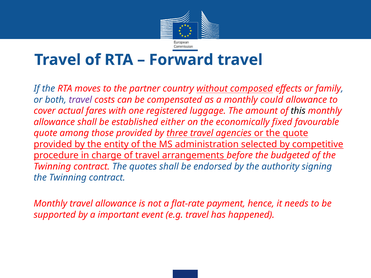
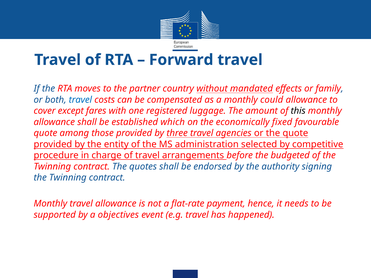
composed: composed -> mandated
travel at (80, 100) colour: purple -> blue
actual: actual -> except
either: either -> which
important: important -> objectives
